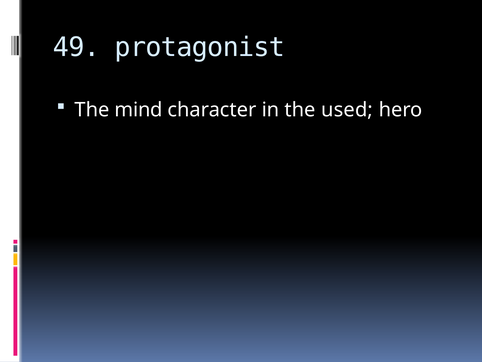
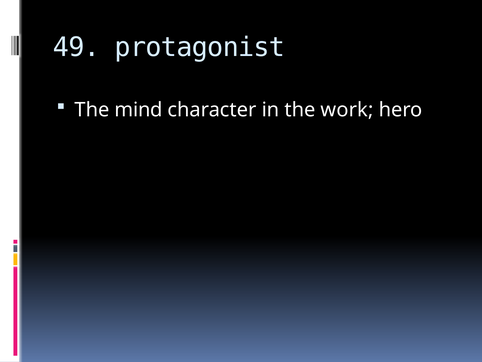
used: used -> work
